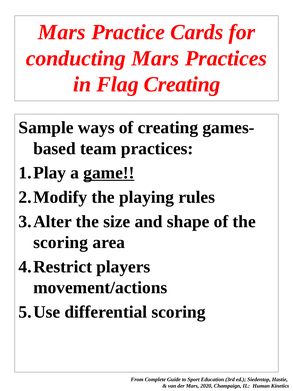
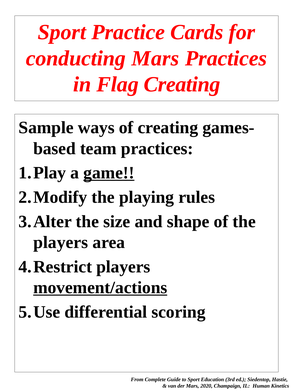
Mars at (62, 32): Mars -> Sport
scoring at (61, 242): scoring -> players
movement/actions underline: none -> present
